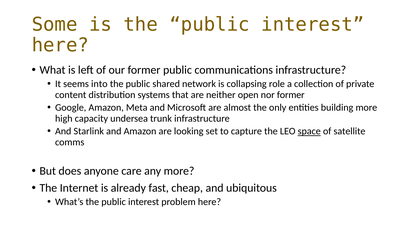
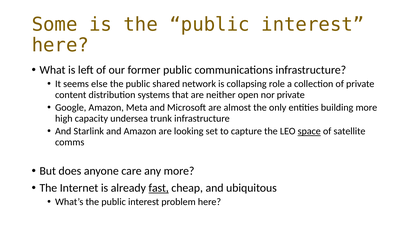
into: into -> else
nor former: former -> private
fast underline: none -> present
